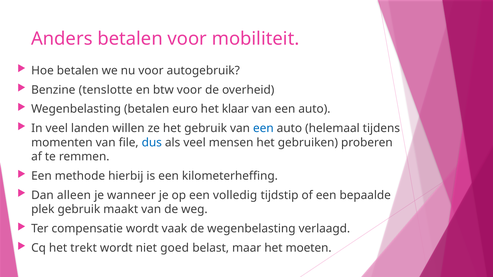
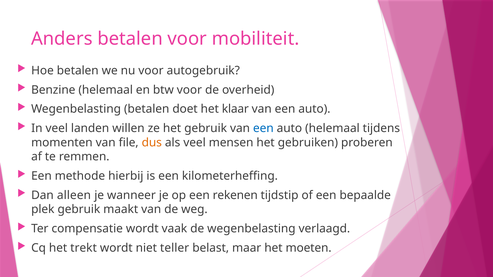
Benzine tenslotte: tenslotte -> helemaal
euro: euro -> doet
dus colour: blue -> orange
volledig: volledig -> rekenen
goed: goed -> teller
